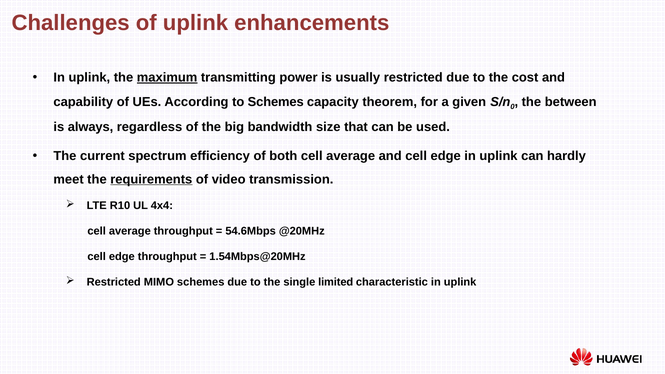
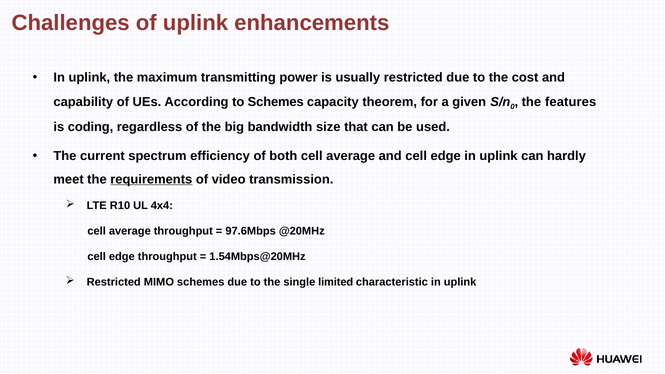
maximum underline: present -> none
between: between -> features
always: always -> coding
54.6Mbps: 54.6Mbps -> 97.6Mbps
